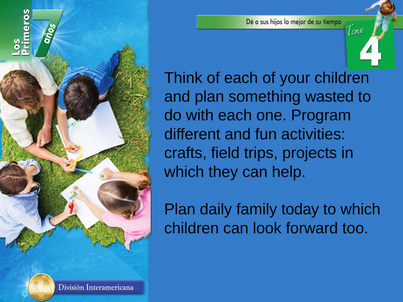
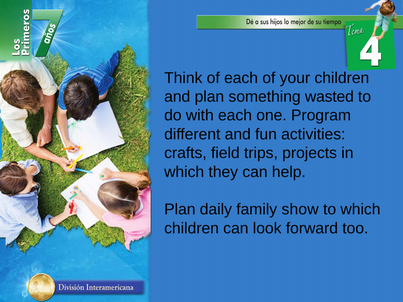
today: today -> show
